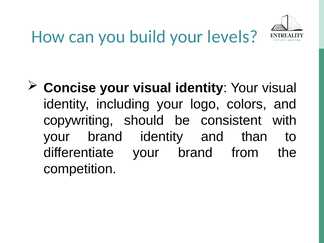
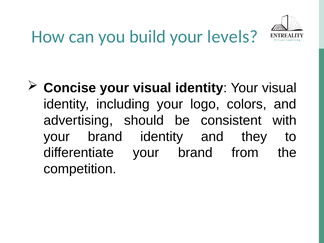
copywriting: copywriting -> advertising
than: than -> they
